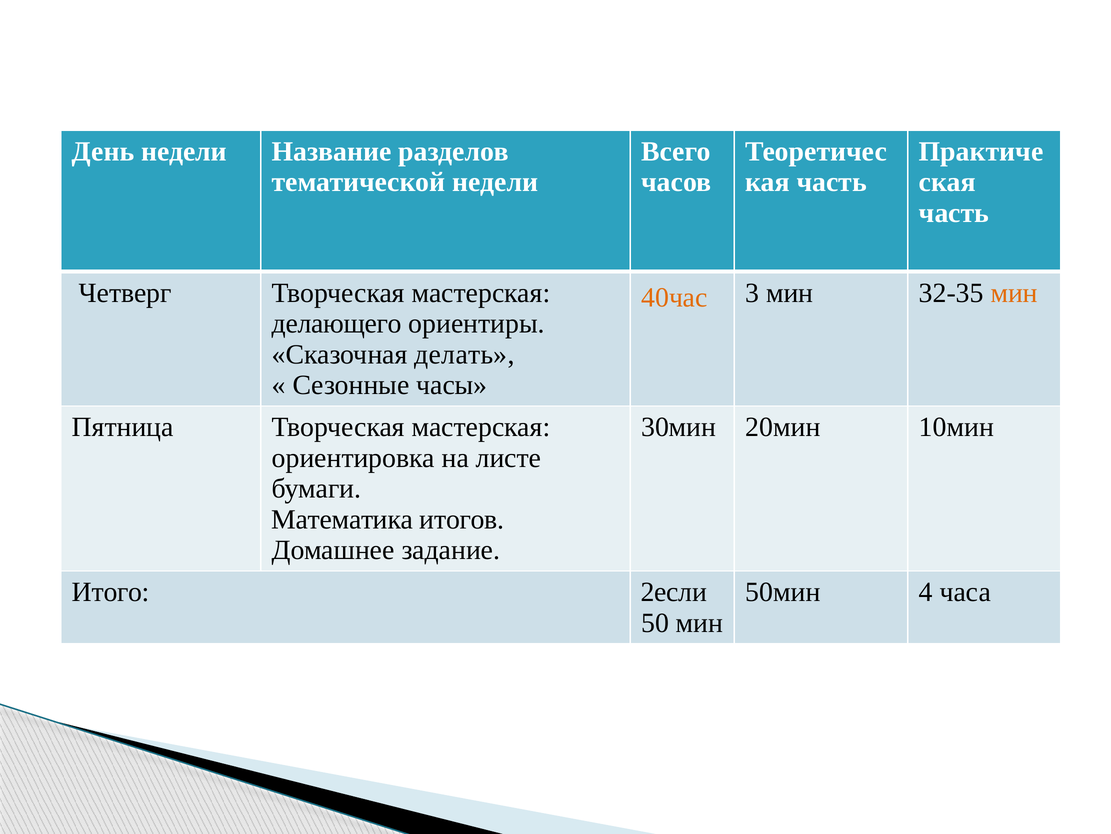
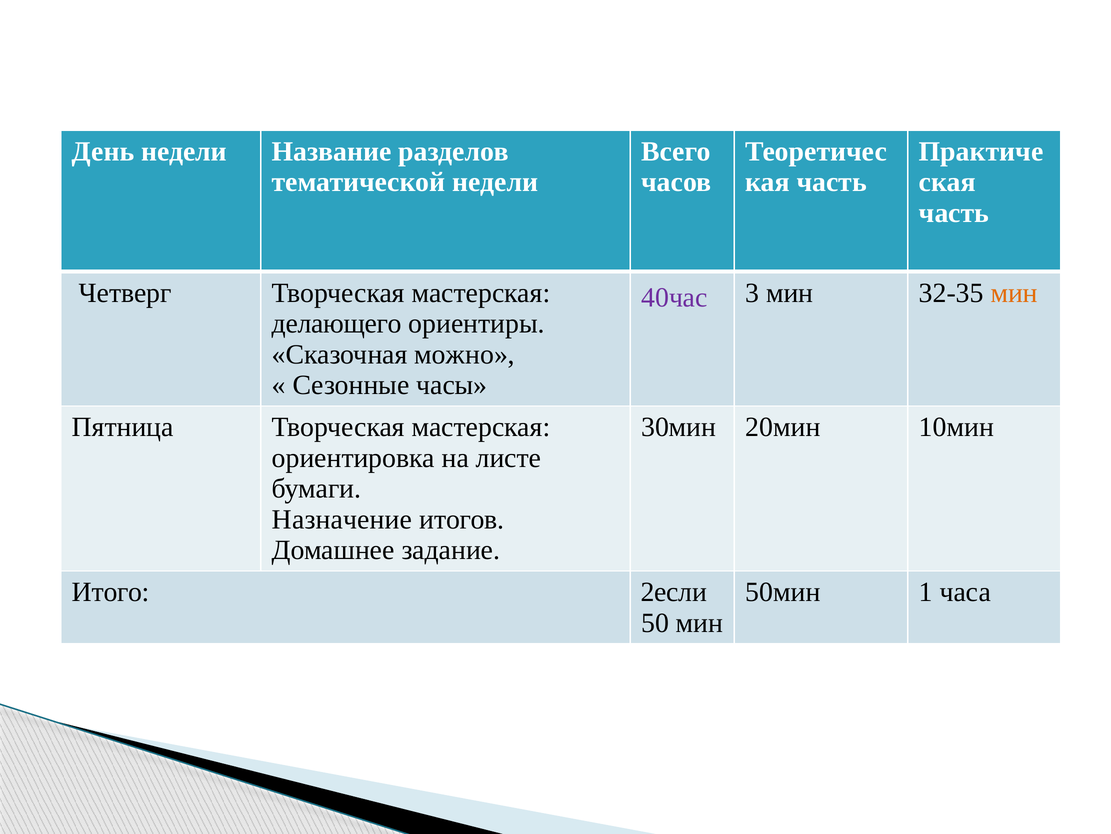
40час colour: orange -> purple
делать: делать -> можно
Математика: Математика -> Назначение
4: 4 -> 1
